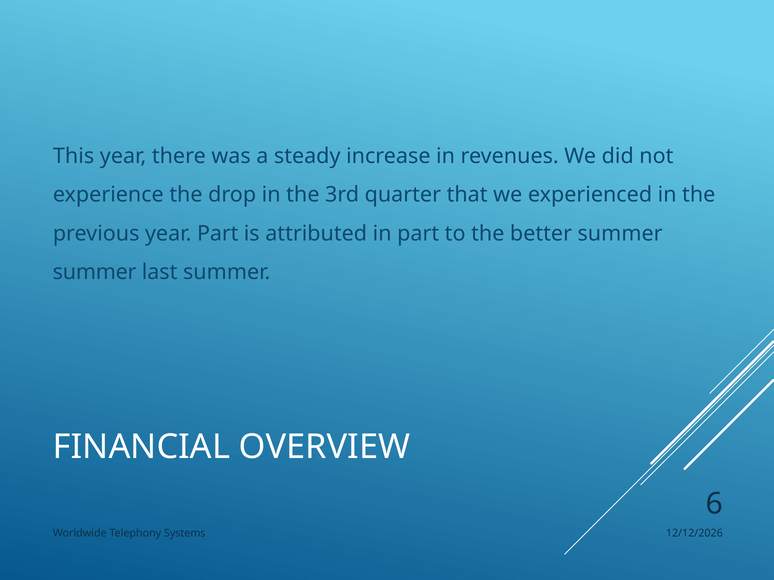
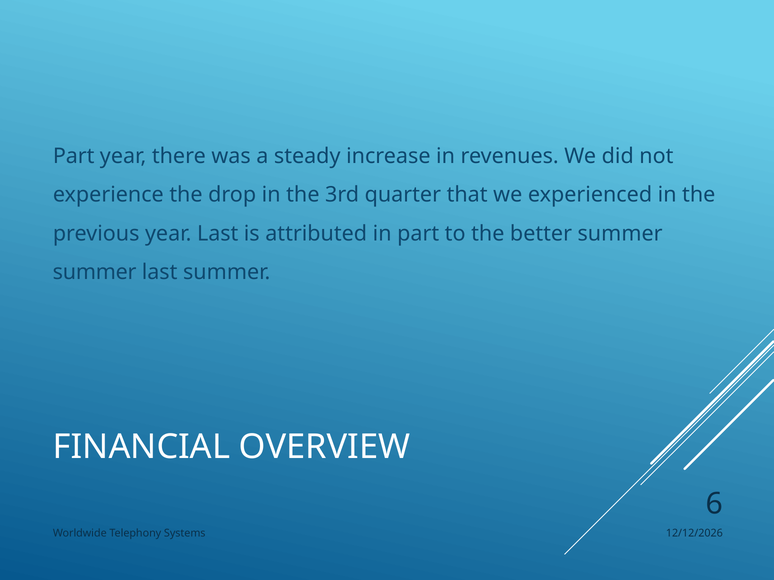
This at (74, 156): This -> Part
year Part: Part -> Last
